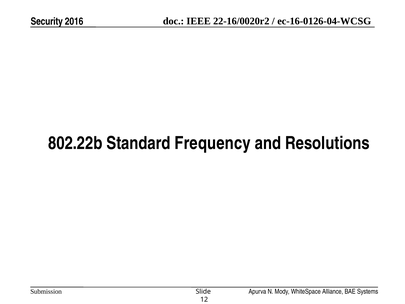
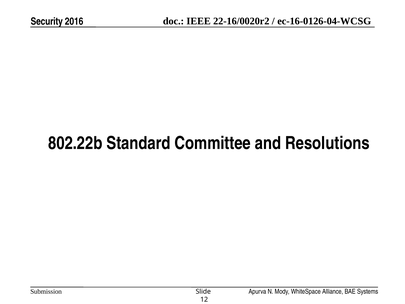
Frequency: Frequency -> Committee
